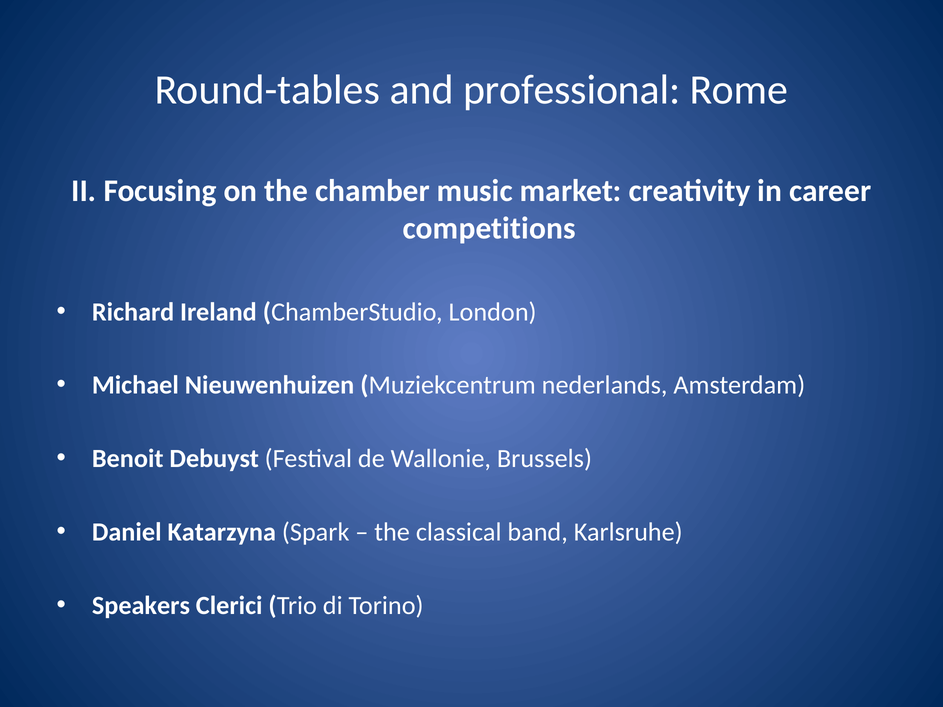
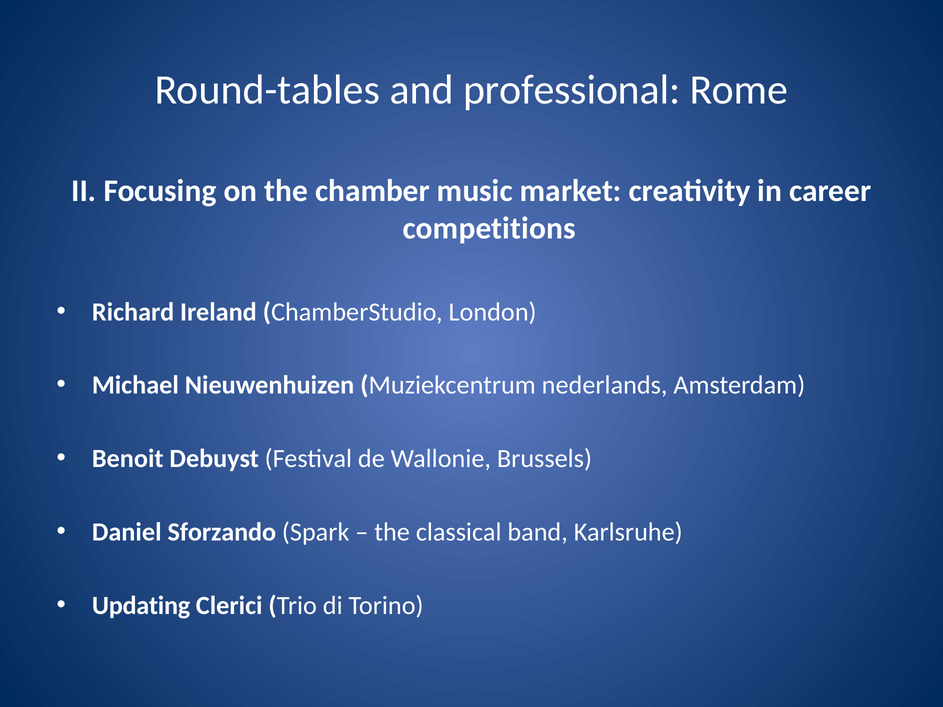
Katarzyna: Katarzyna -> Sforzando
Speakers: Speakers -> Updating
